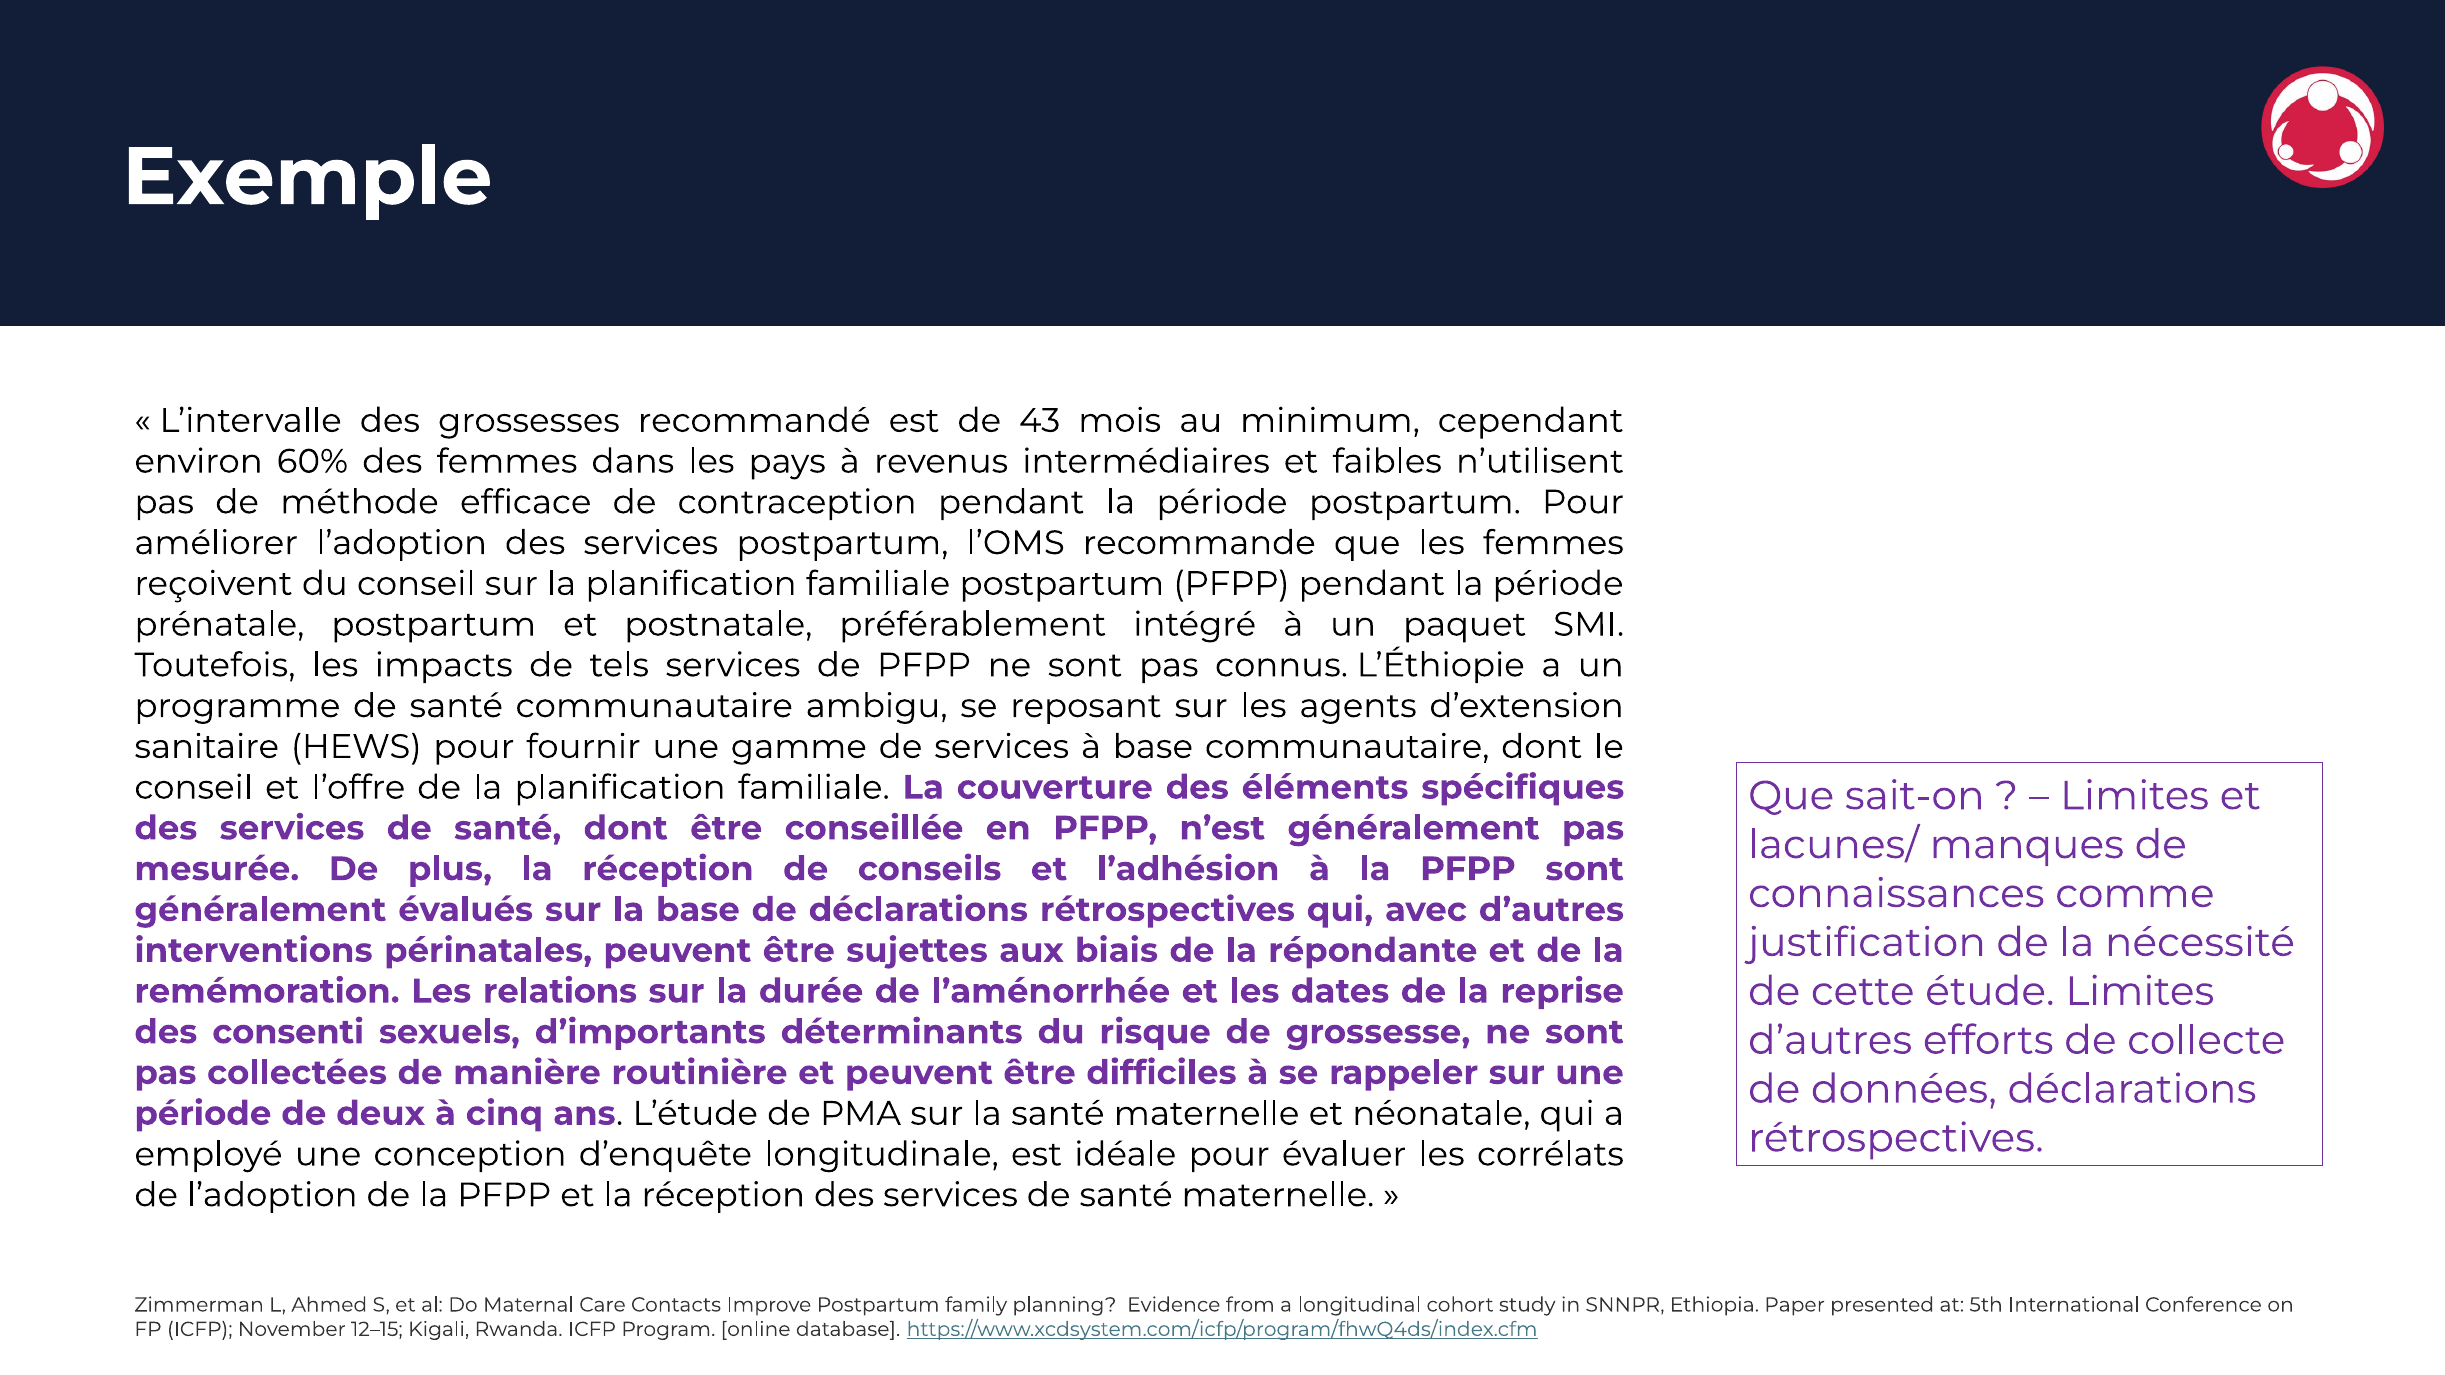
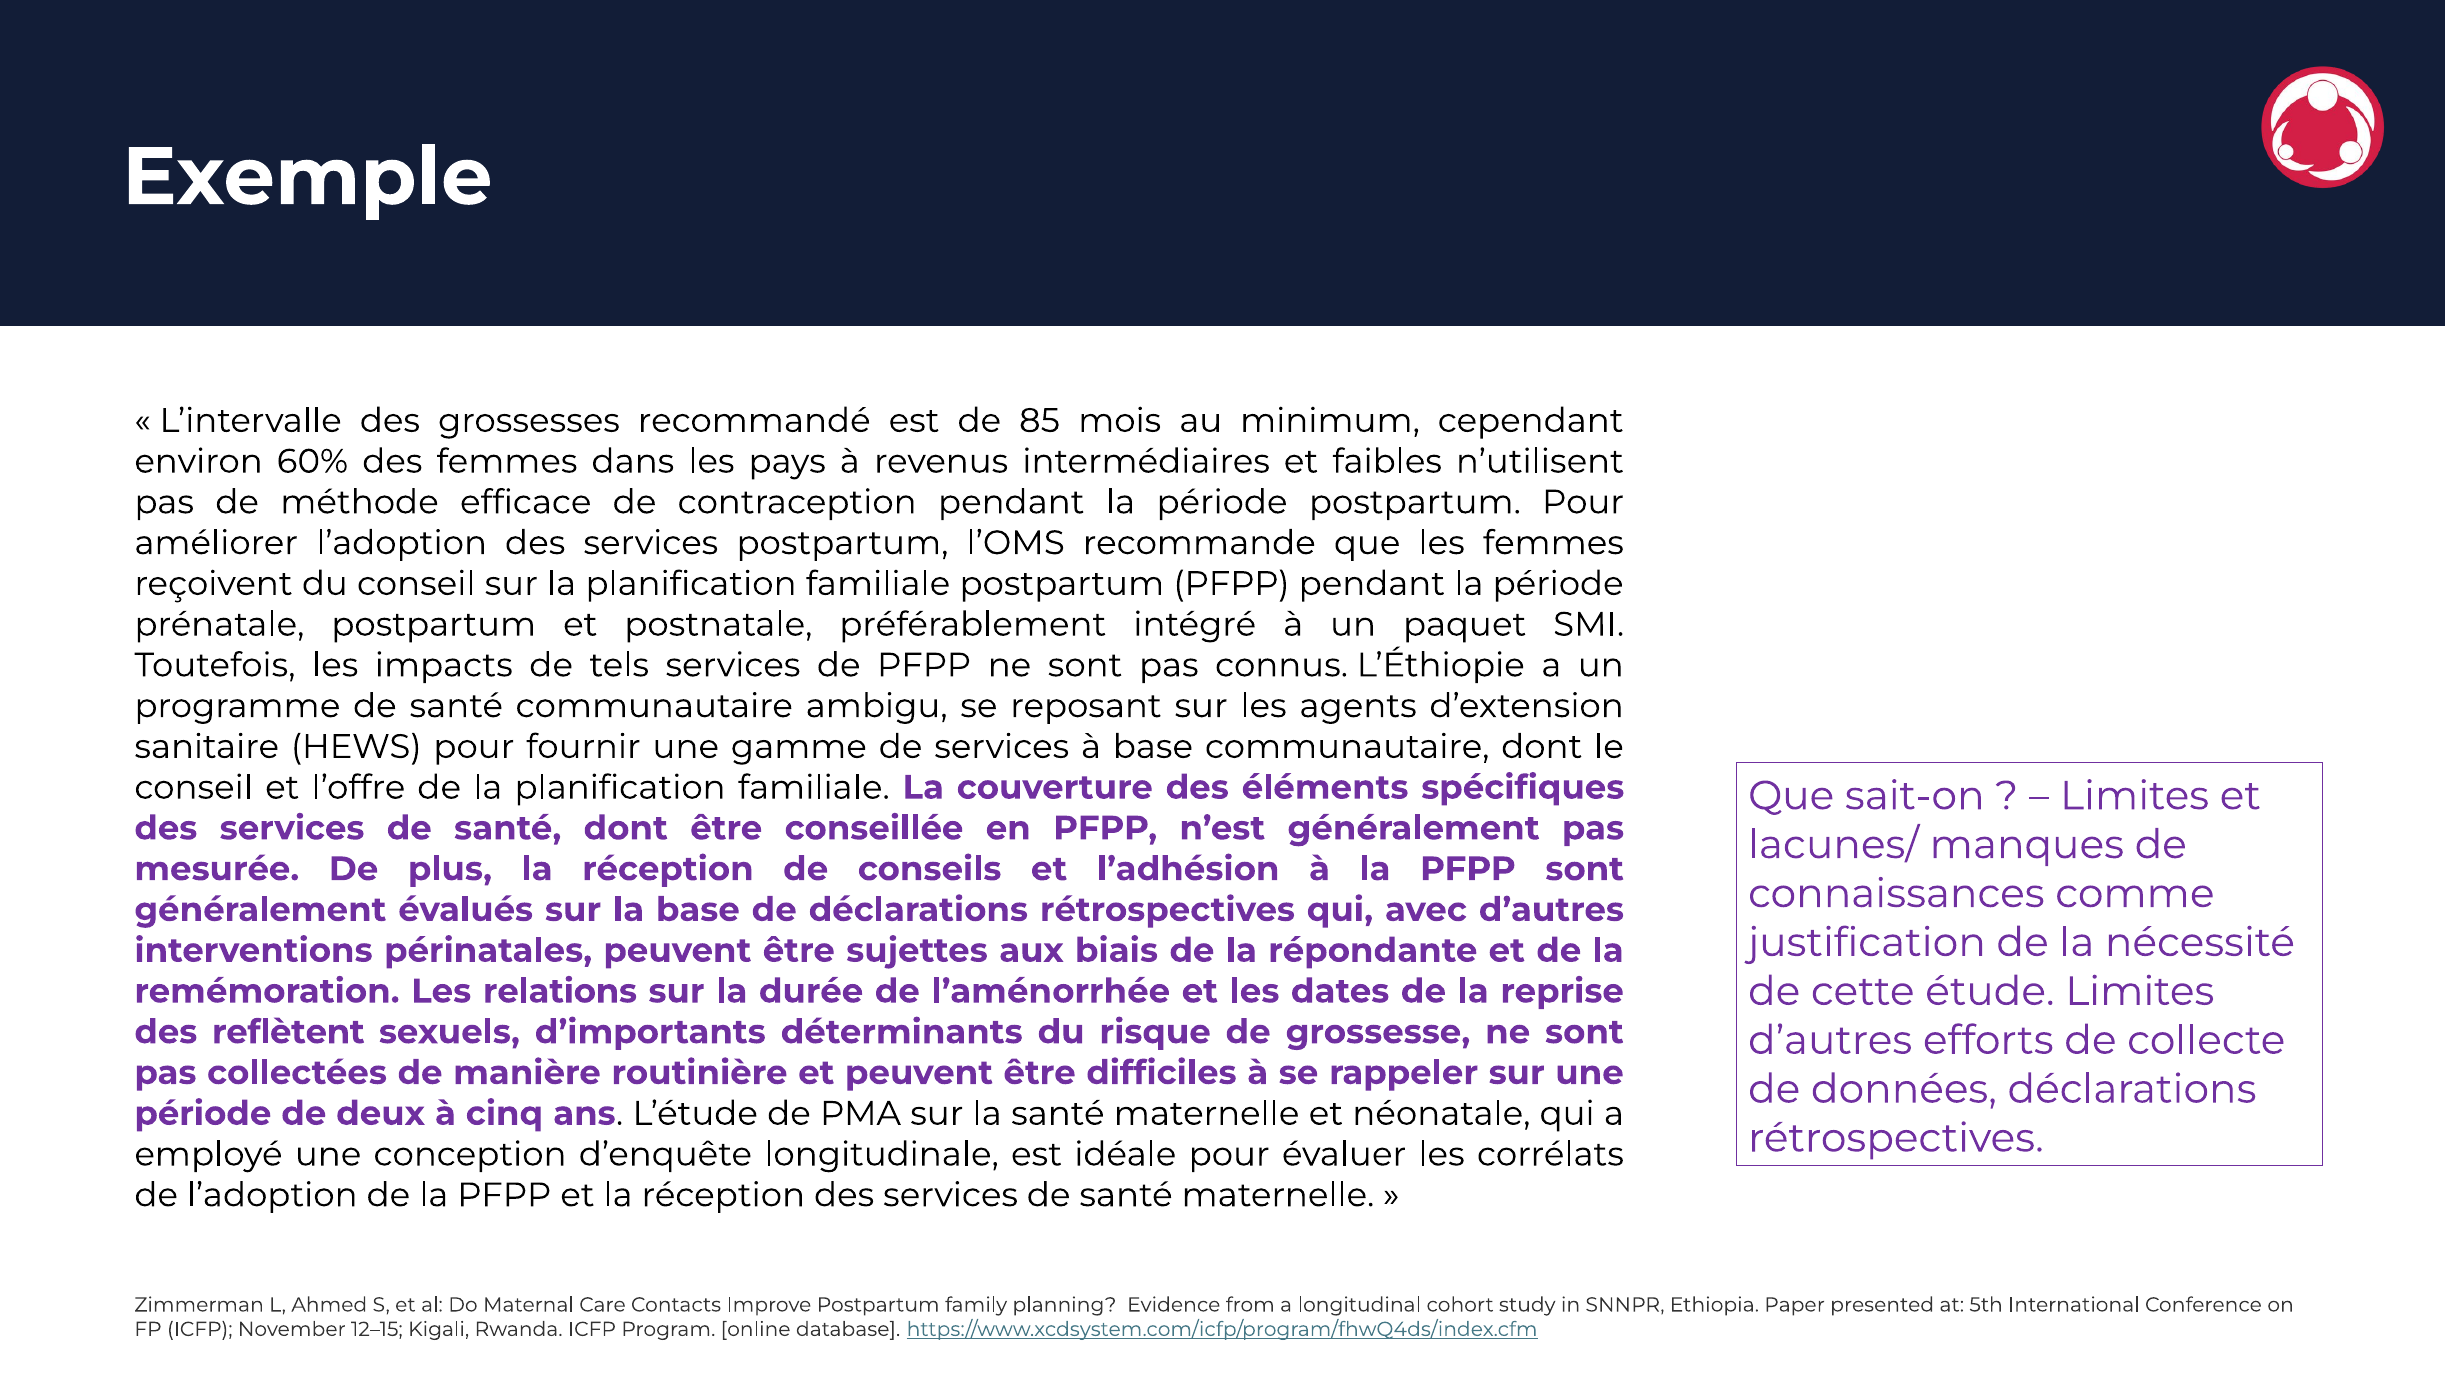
43: 43 -> 85
consenti: consenti -> reflètent
